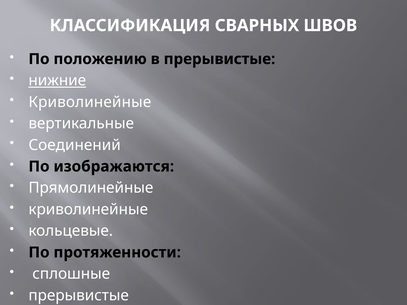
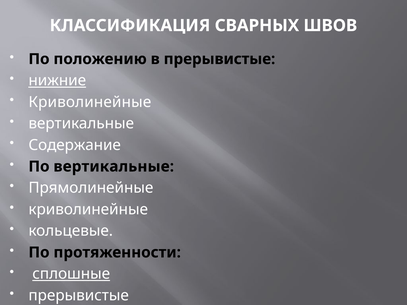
Соединений: Соединений -> Содержание
По изображаются: изображаются -> вертикальные
сплошные underline: none -> present
